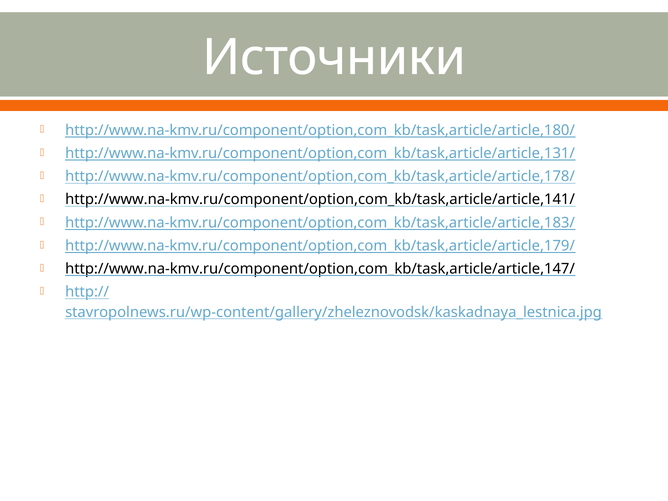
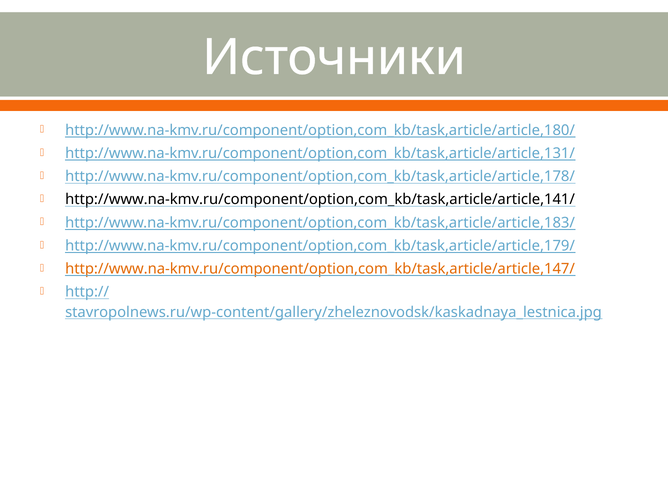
http://www.na-kmv.ru/component/option,com_kb/task,article/article,147/ colour: black -> orange
